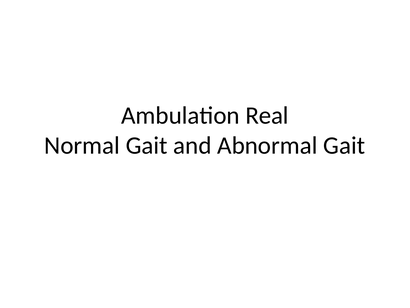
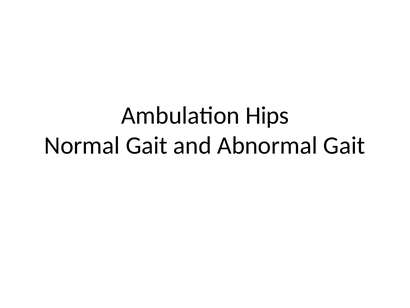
Real: Real -> Hips
